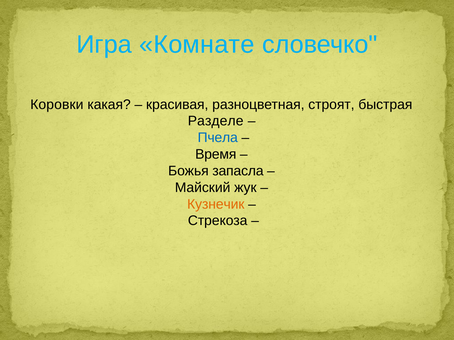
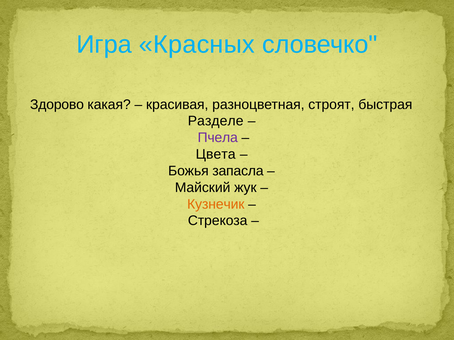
Комнате: Комнате -> Красных
Коровки: Коровки -> Здорово
Пчела colour: blue -> purple
Время: Время -> Цвета
